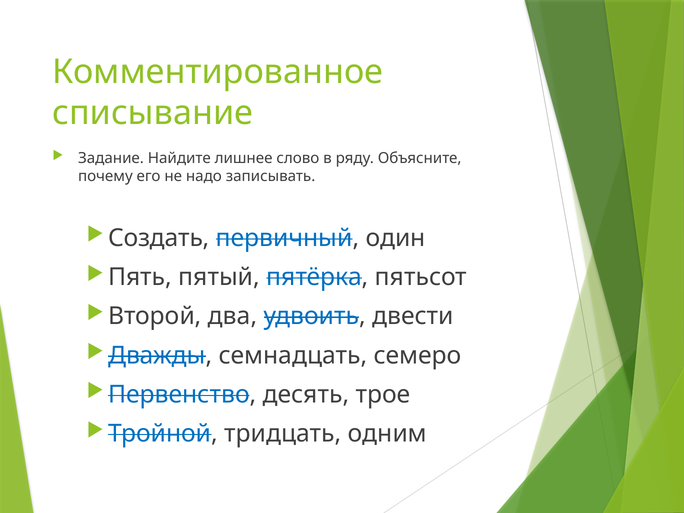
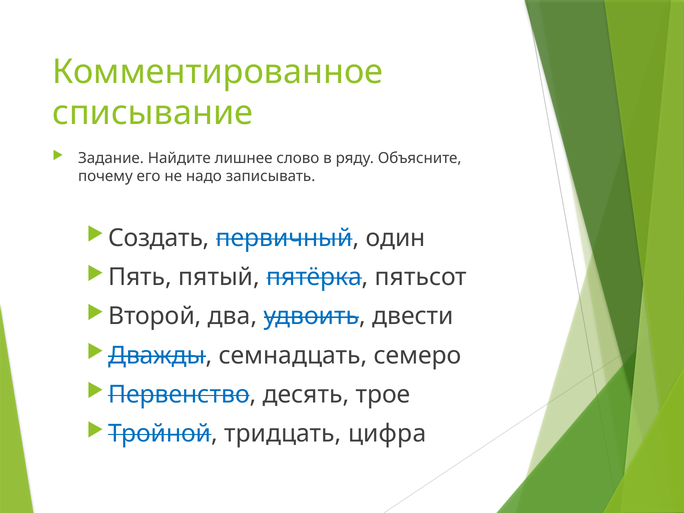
одним: одним -> цифра
